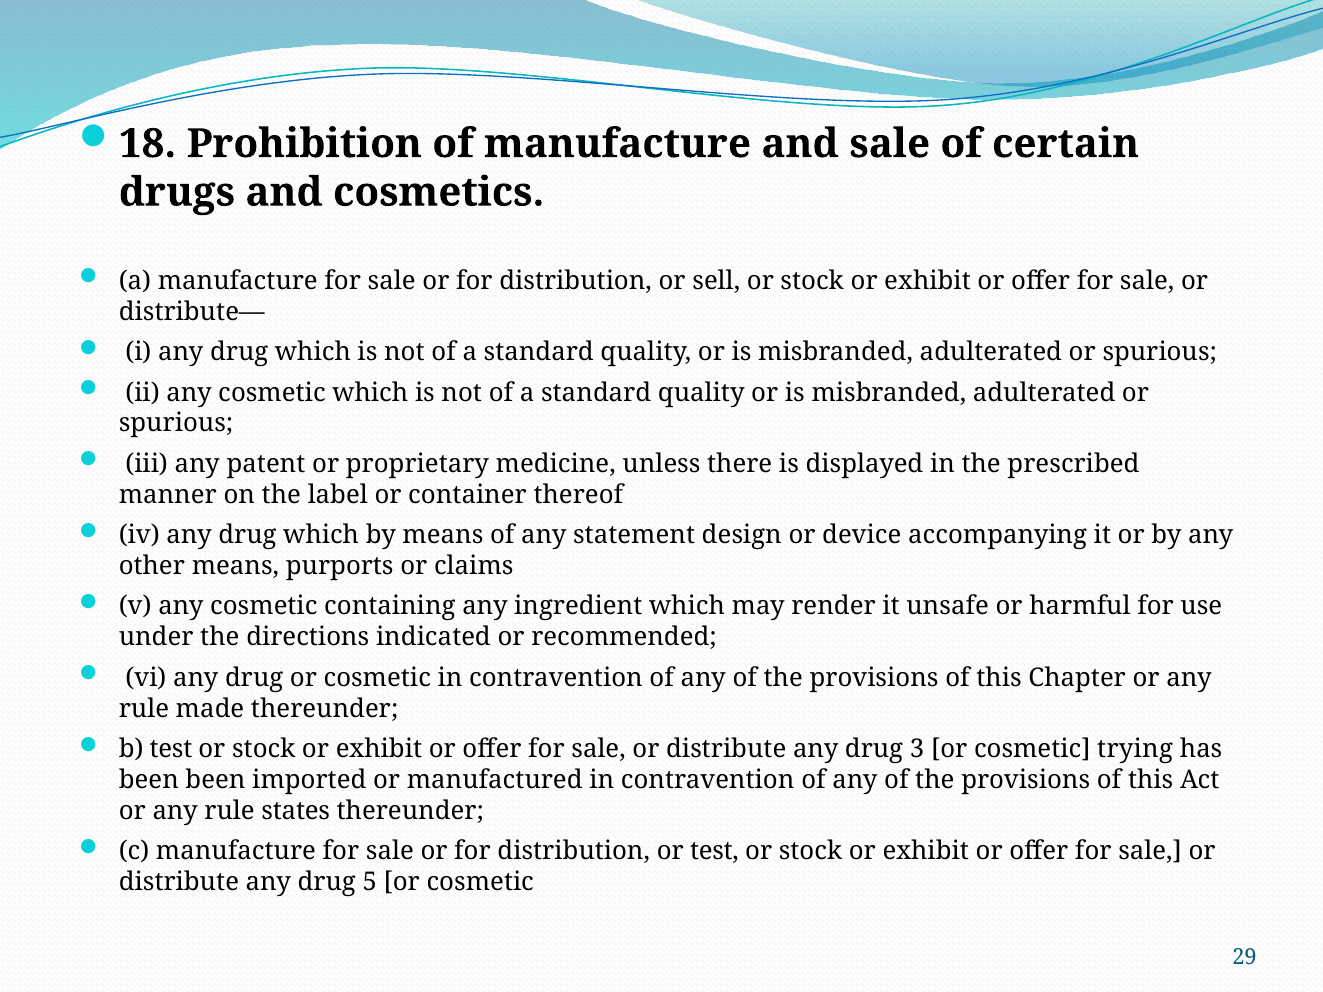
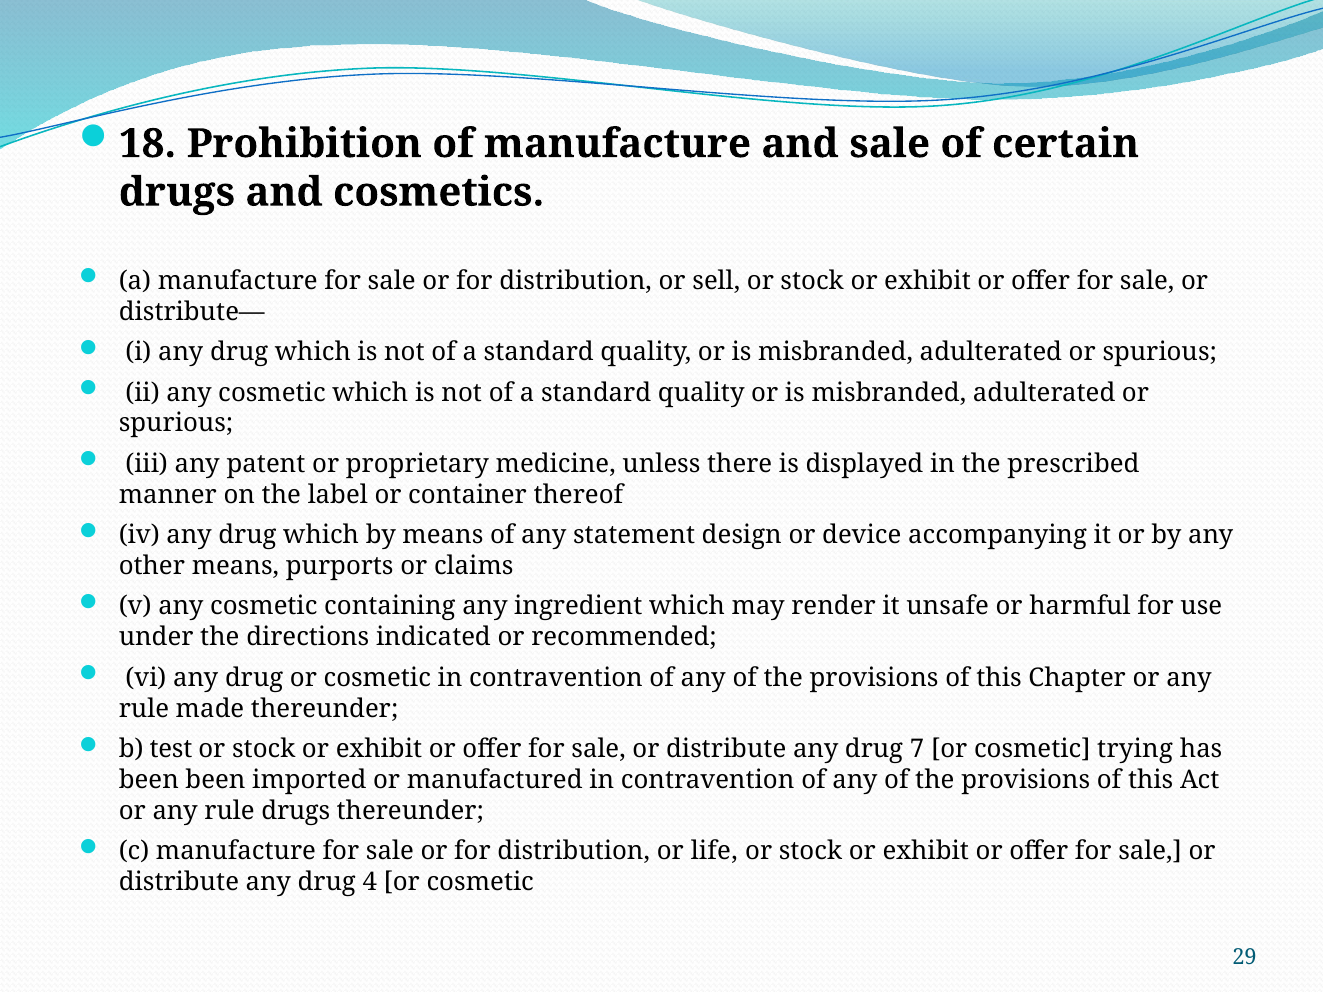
3: 3 -> 7
rule states: states -> drugs
or test: test -> life
5: 5 -> 4
